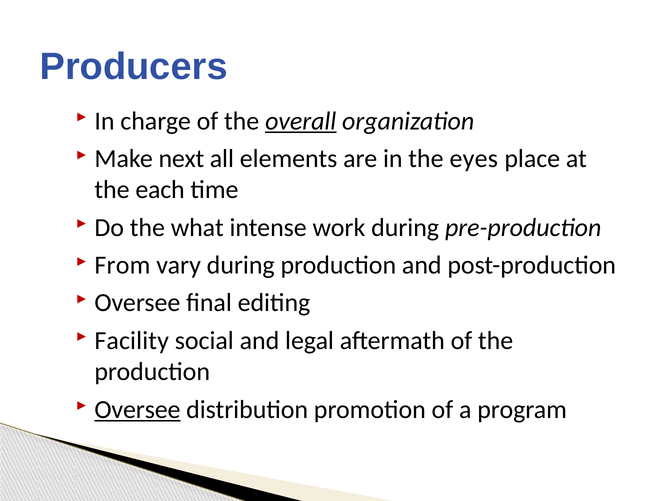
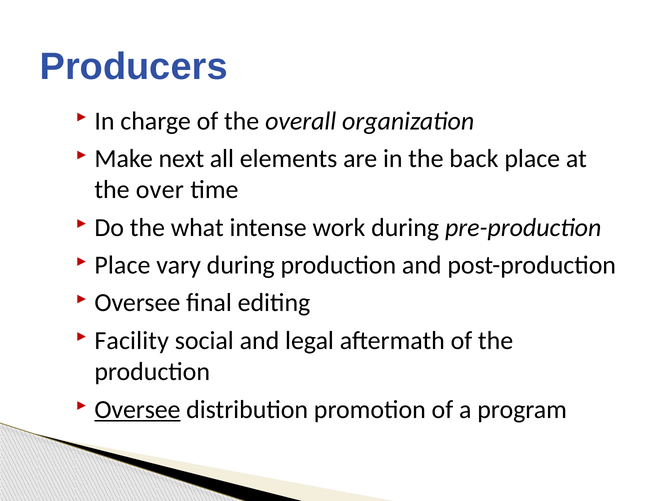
overall underline: present -> none
eyes: eyes -> back
each: each -> over
From at (122, 265): From -> Place
